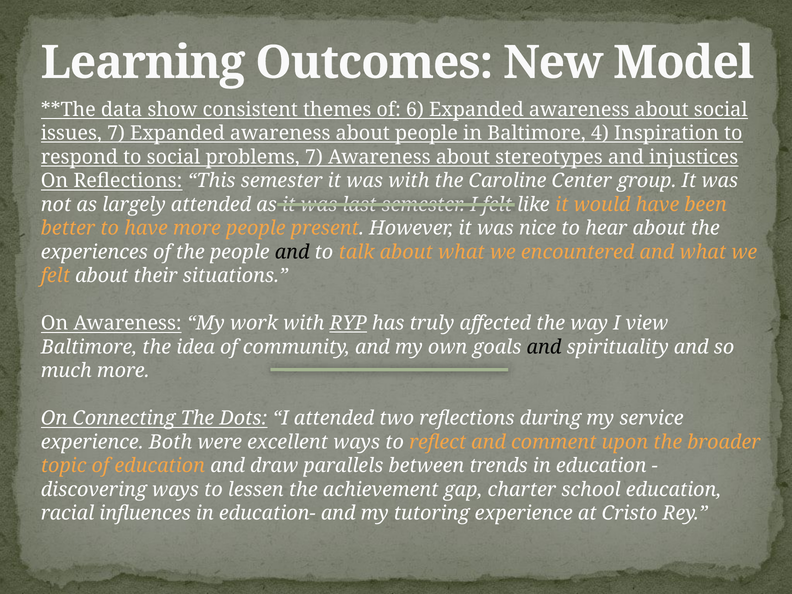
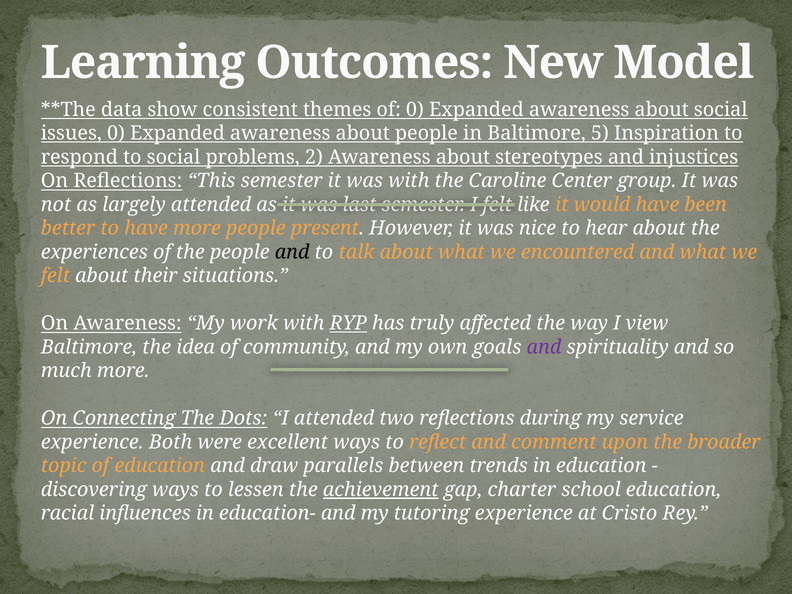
of 6: 6 -> 0
issues 7: 7 -> 0
4: 4 -> 5
problems 7: 7 -> 2
and at (544, 347) colour: black -> purple
achievement underline: none -> present
